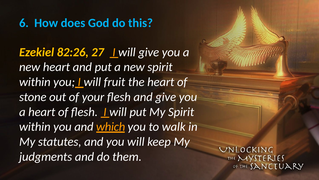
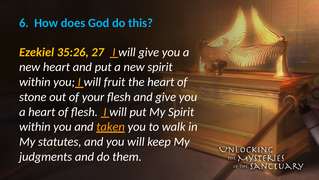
82:26: 82:26 -> 35:26
which: which -> taken
